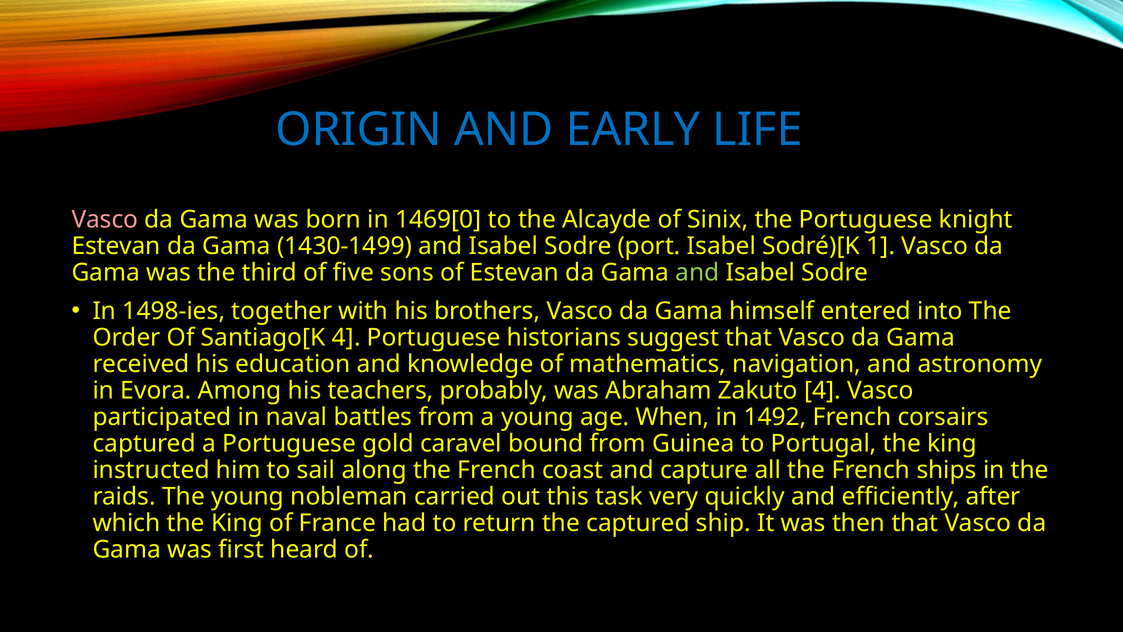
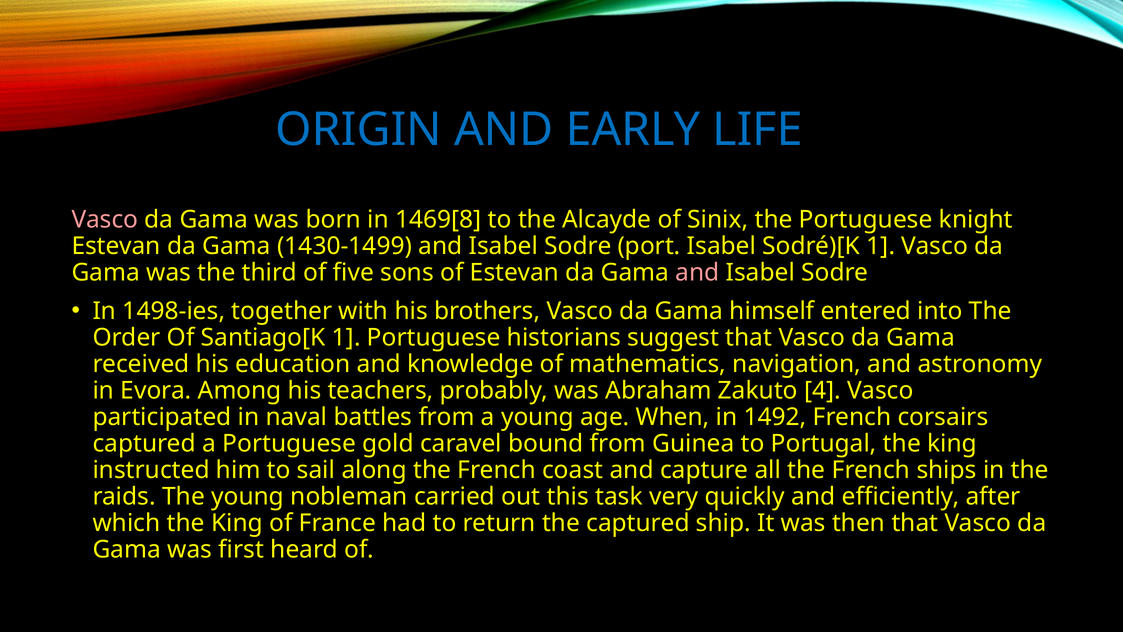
1469[0: 1469[0 -> 1469[8
and at (697, 273) colour: light green -> pink
Santiago[K 4: 4 -> 1
